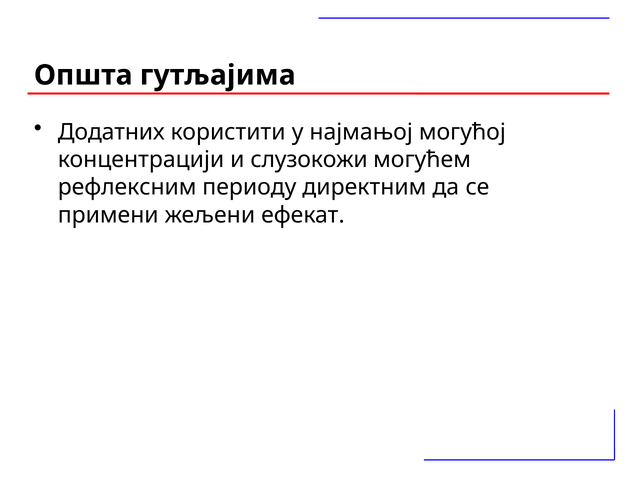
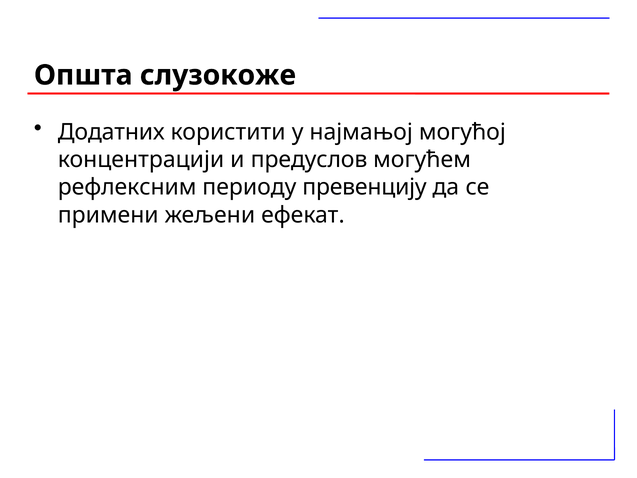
гутљајима: гутљајима -> слузокоже
слузокожи: слузокожи -> предуслов
директним: директним -> превенцију
